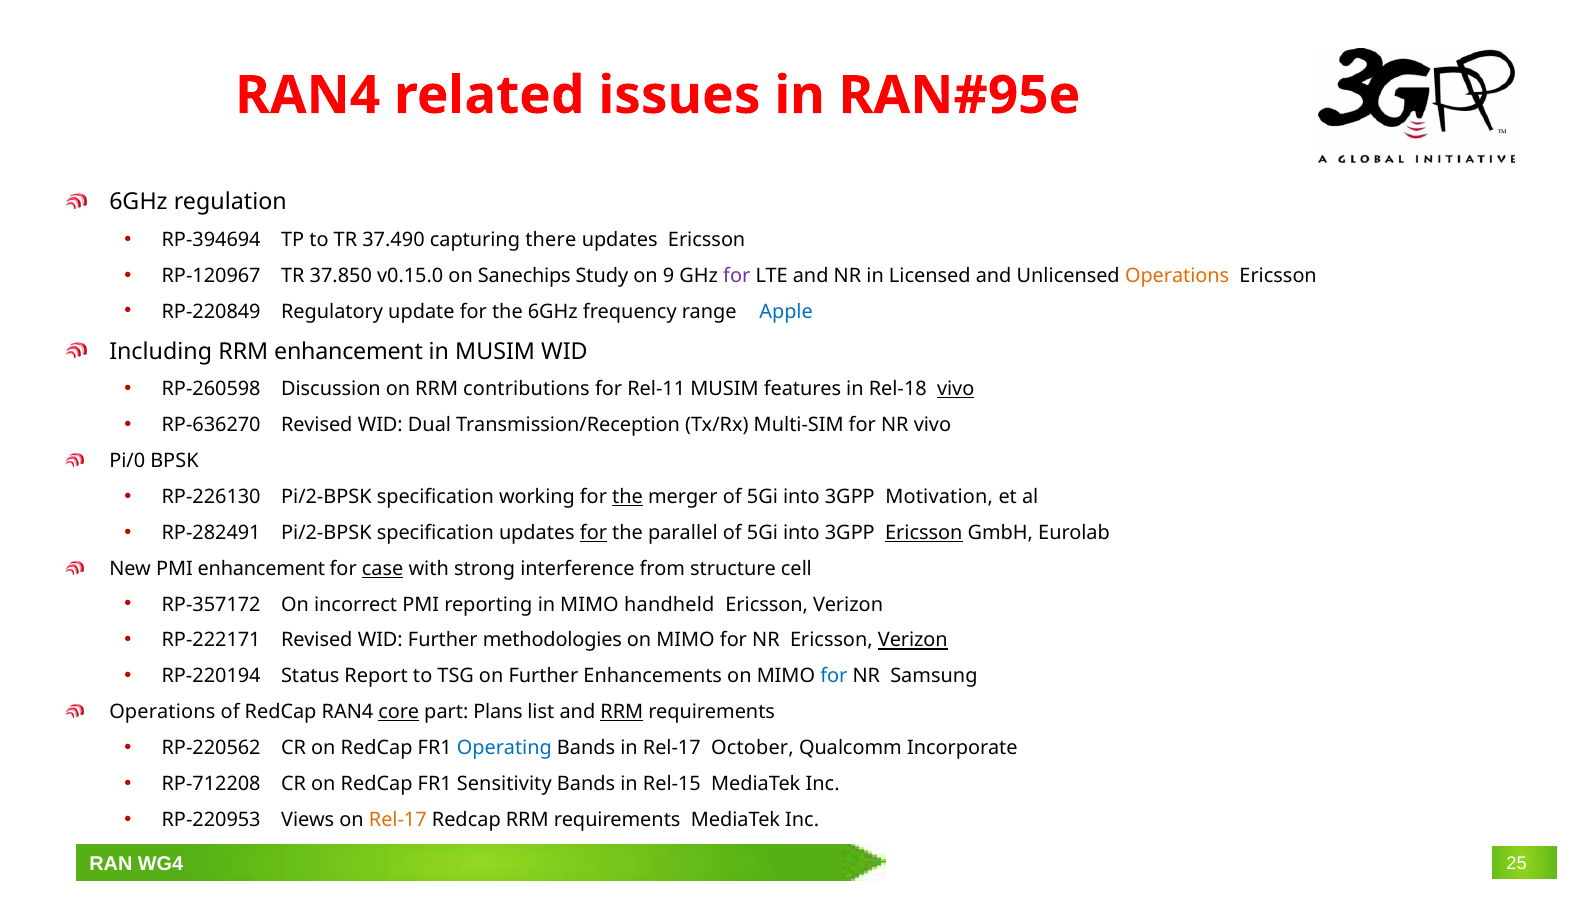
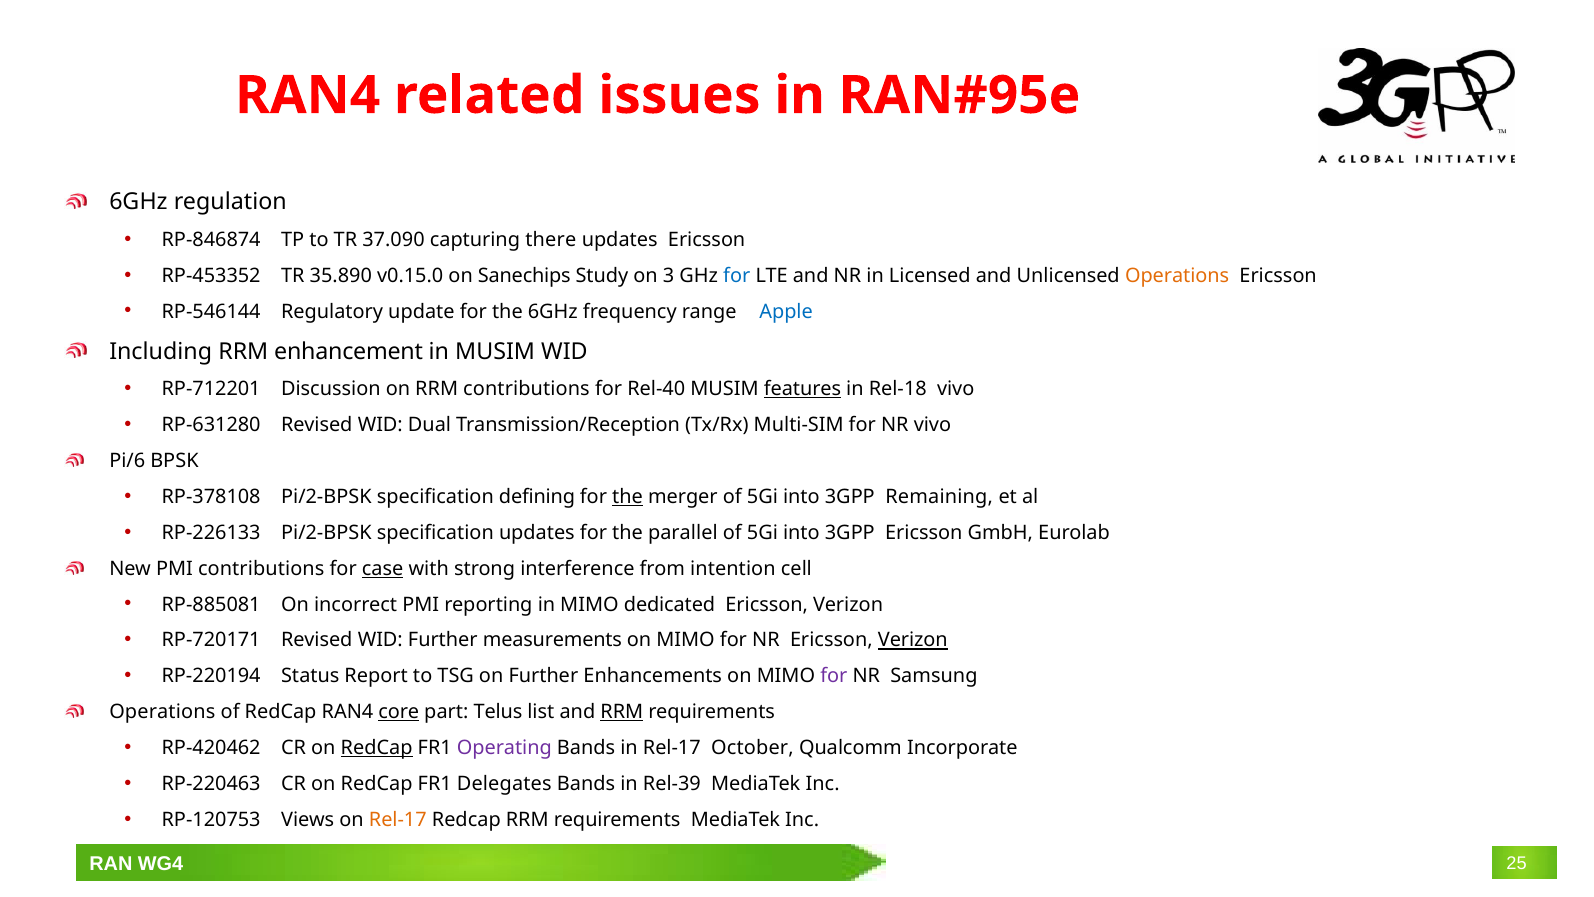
RP-394694: RP-394694 -> RP-846874
37.490: 37.490 -> 37.090
RP-120967: RP-120967 -> RP-453352
37.850: 37.850 -> 35.890
9: 9 -> 3
for at (737, 275) colour: purple -> blue
RP-220849: RP-220849 -> RP-546144
RP-260598: RP-260598 -> RP-712201
Rel-11: Rel-11 -> Rel-40
features underline: none -> present
vivo at (956, 389) underline: present -> none
RP-636270: RP-636270 -> RP-631280
Pi/0: Pi/0 -> Pi/6
RP-226130: RP-226130 -> RP-378108
working: working -> defining
Motivation: Motivation -> Remaining
RP-282491: RP-282491 -> RP-226133
for at (594, 532) underline: present -> none
Ericsson at (924, 532) underline: present -> none
PMI enhancement: enhancement -> contributions
structure: structure -> intention
RP-357172: RP-357172 -> RP-885081
handheld: handheld -> dedicated
RP-222171: RP-222171 -> RP-720171
methodologies: methodologies -> measurements
for at (834, 676) colour: blue -> purple
Plans: Plans -> Telus
RP-220562: RP-220562 -> RP-420462
RedCap at (377, 748) underline: none -> present
Operating colour: blue -> purple
RP-712208: RP-712208 -> RP-220463
Sensitivity: Sensitivity -> Delegates
Rel-15: Rel-15 -> Rel-39
RP-220953: RP-220953 -> RP-120753
